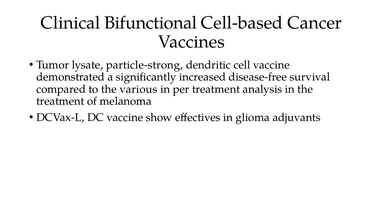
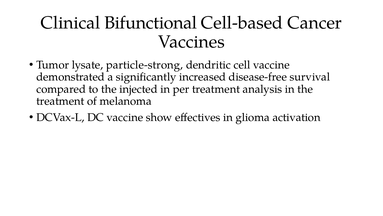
various: various -> injected
adjuvants: adjuvants -> activation
